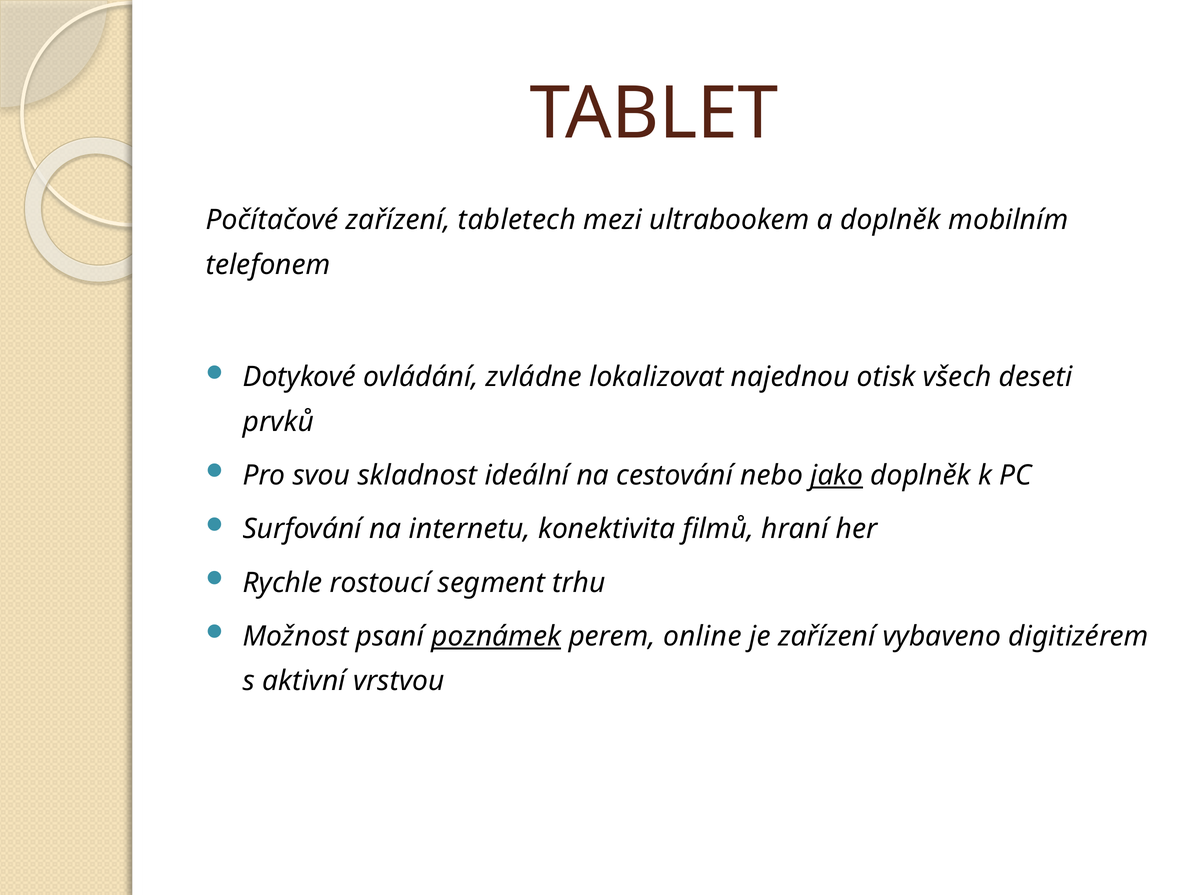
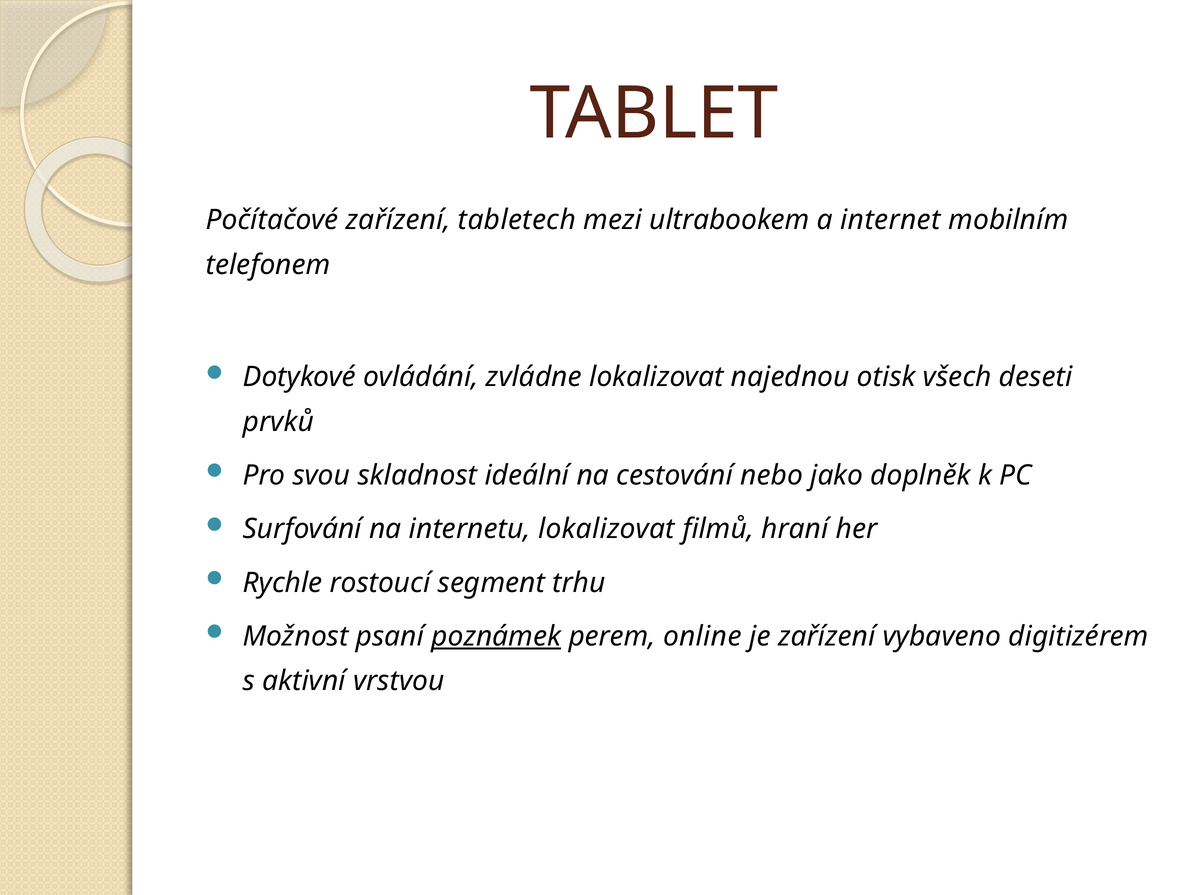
a doplněk: doplněk -> internet
jako underline: present -> none
internetu konektivita: konektivita -> lokalizovat
